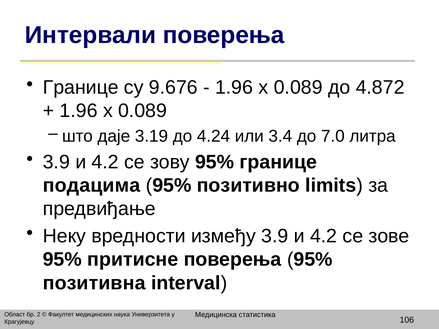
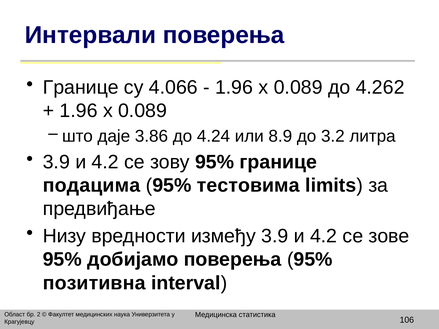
9.676: 9.676 -> 4.066
4.872: 4.872 -> 4.262
3.19: 3.19 -> 3.86
3.4: 3.4 -> 8.9
7.0: 7.0 -> 3.2
позитивно: позитивно -> тестовима
Неку: Неку -> Низу
притисне: притисне -> добијамо
